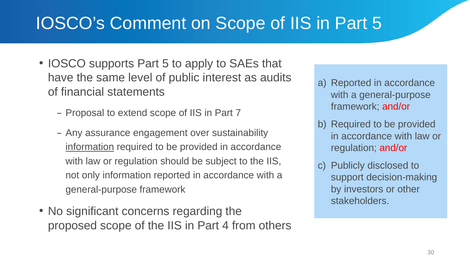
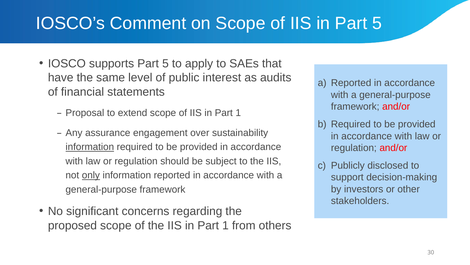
7 at (238, 113): 7 -> 1
only underline: none -> present
4 at (225, 225): 4 -> 1
